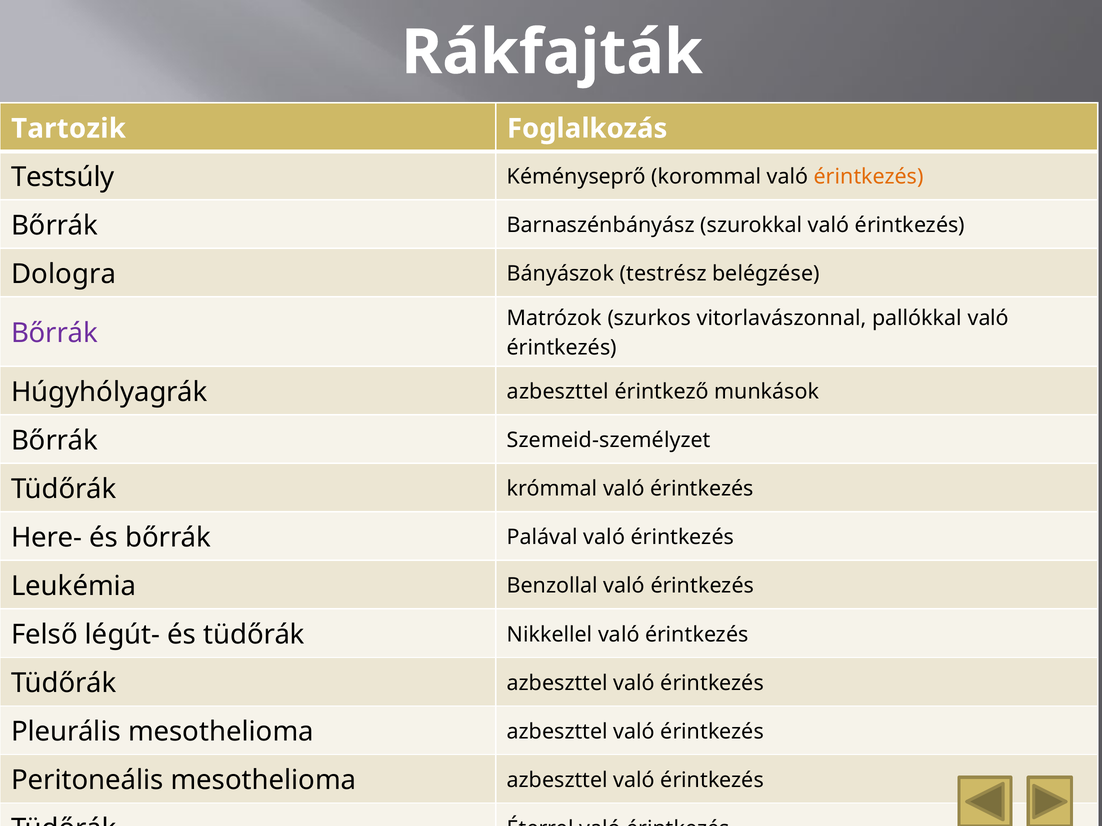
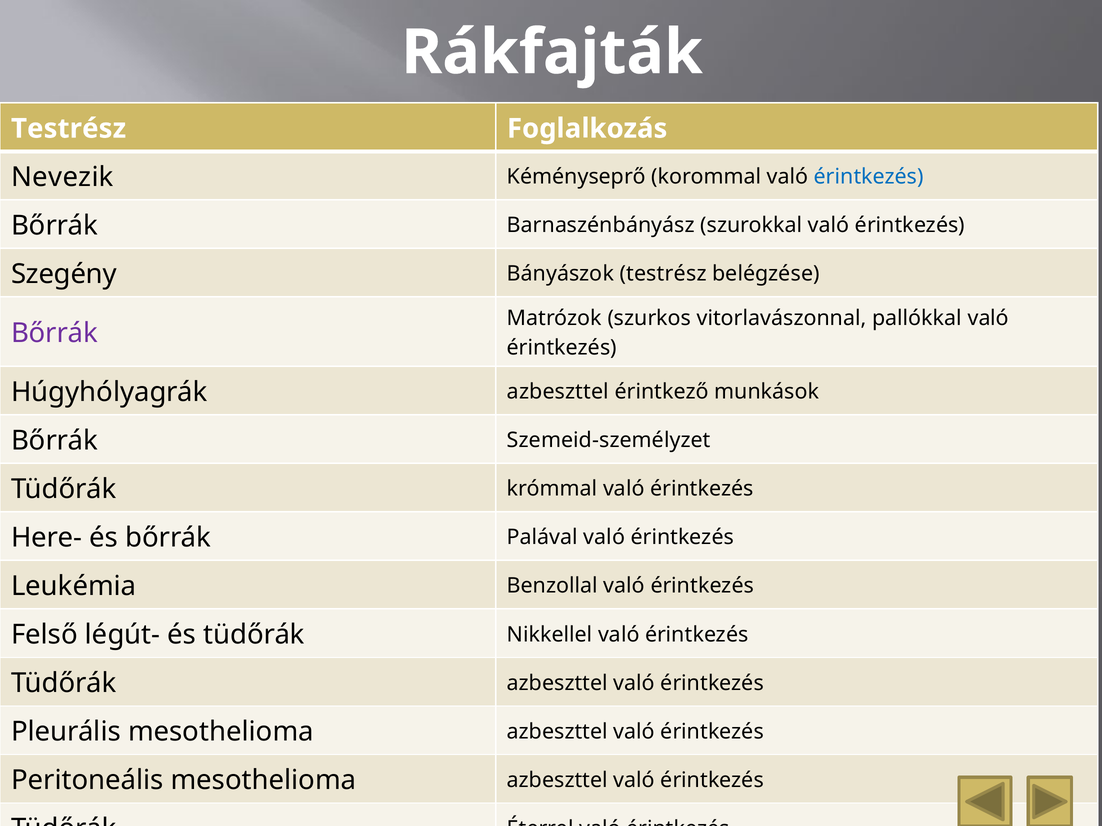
Tartozik at (69, 129): Tartozik -> Testrész
Testsúly: Testsúly -> Nevezik
érintkezés at (869, 177) colour: orange -> blue
Dologra: Dologra -> Szegény
